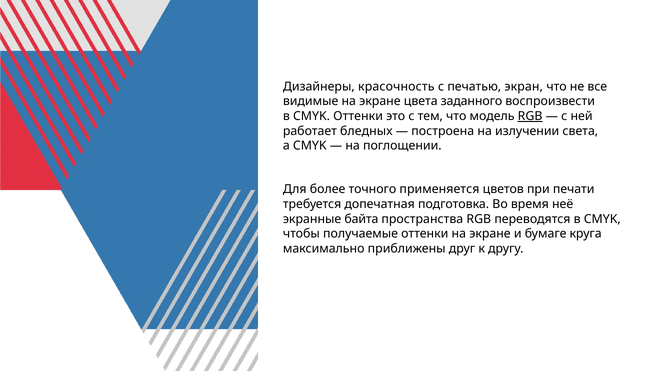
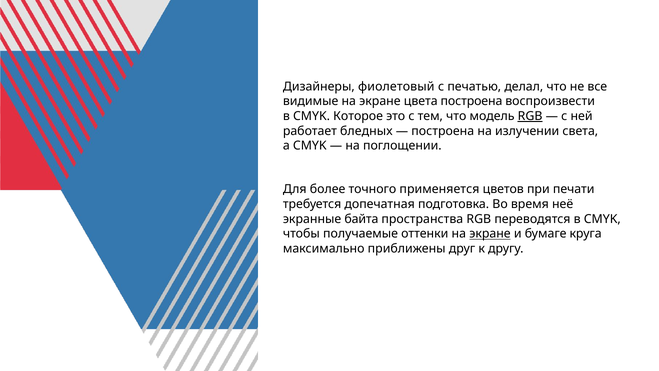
красочность: красочность -> фиолетовый
экран: экран -> делал
цвета заданного: заданного -> построена
CMYK Оттенки: Оттенки -> Которое
экране at (490, 234) underline: none -> present
